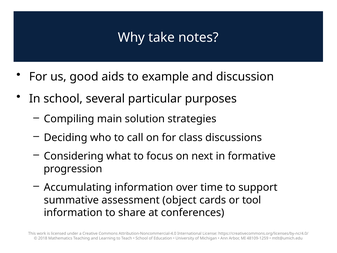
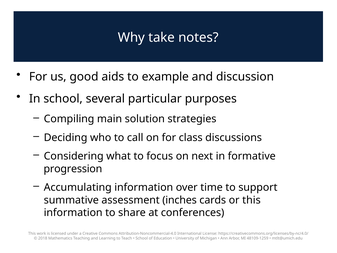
object: object -> inches
or tool: tool -> this
